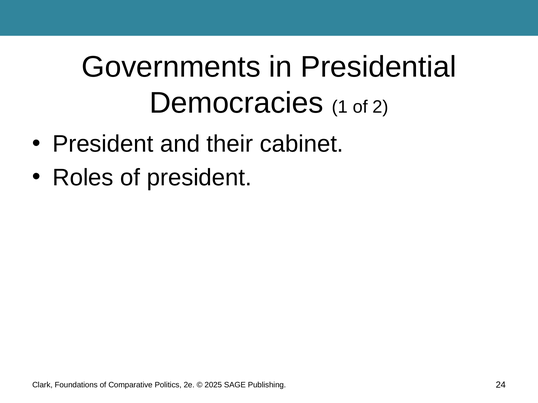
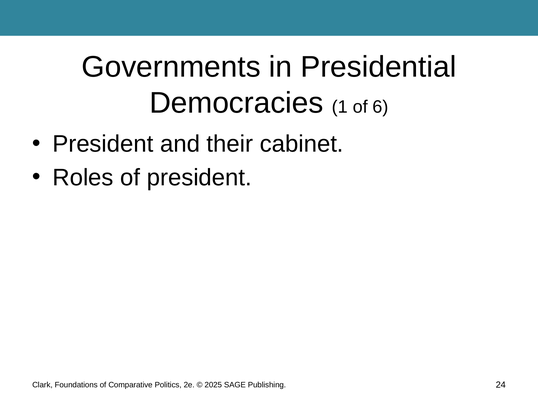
2: 2 -> 6
